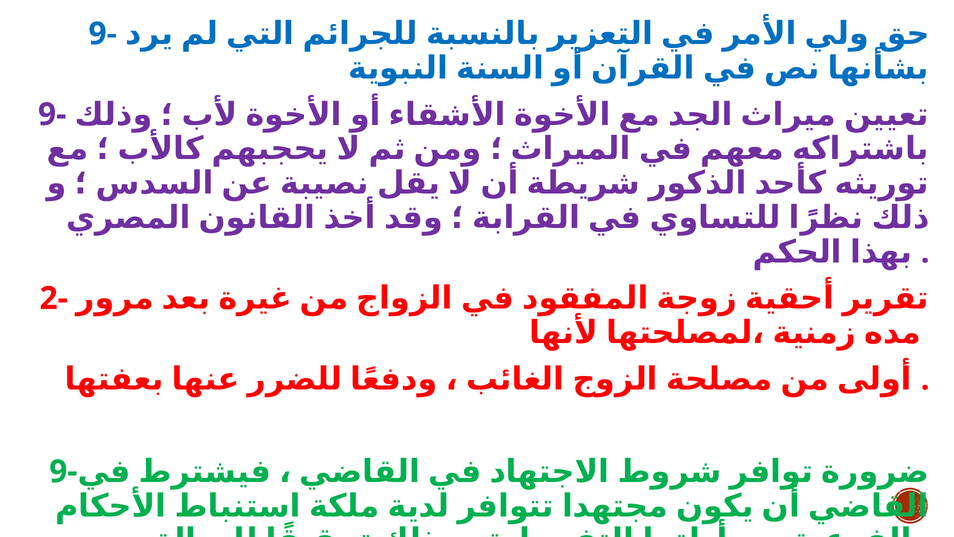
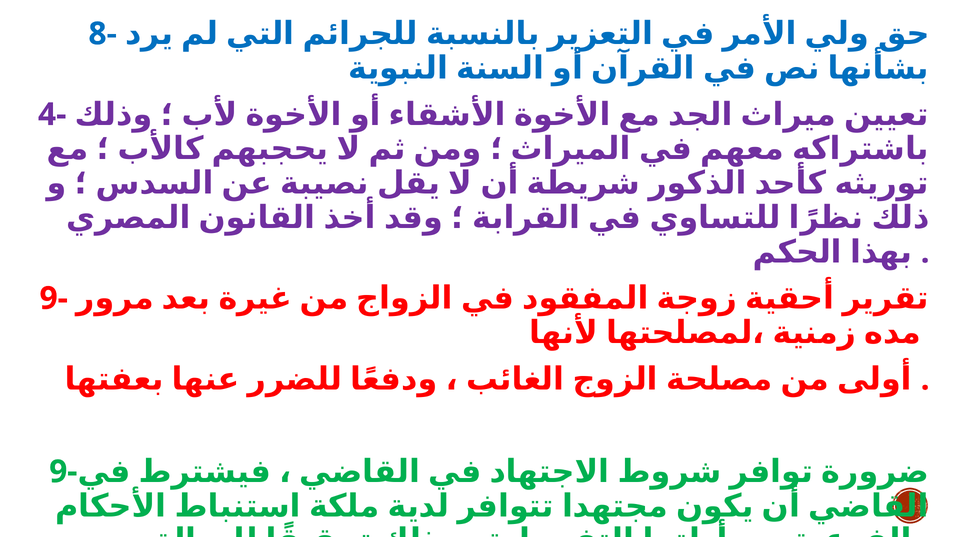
9- at (103, 34): 9- -> 8-
9- at (52, 114): 9- -> 4-
2- at (54, 298): 2- -> 9-
